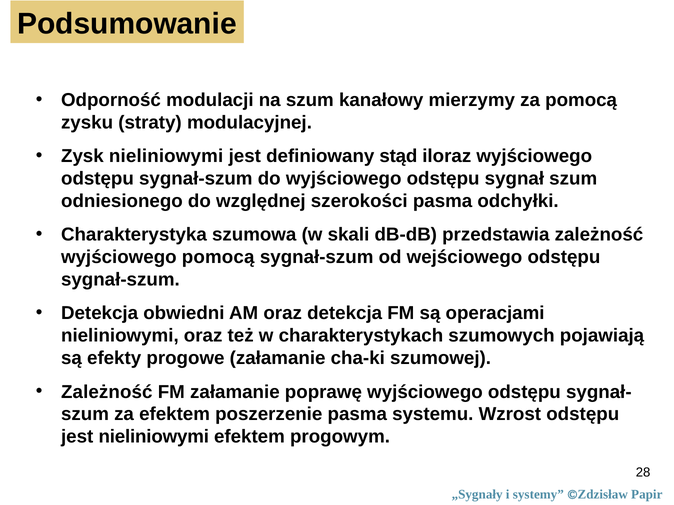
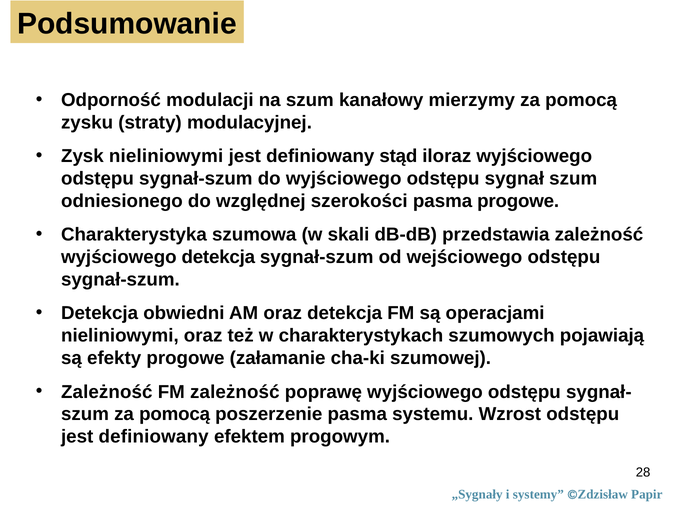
pasma odchyłki: odchyłki -> progowe
wyjściowego pomocą: pomocą -> detekcja
FM załamanie: załamanie -> zależność
szum za efektem: efektem -> pomocą
nieliniowymi at (154, 437): nieliniowymi -> definiowany
